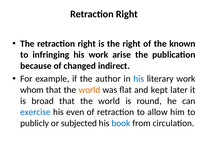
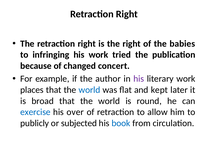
known: known -> babies
arise: arise -> tried
indirect: indirect -> concert
his at (139, 79) colour: blue -> purple
whom: whom -> places
world at (89, 90) colour: orange -> blue
even: even -> over
